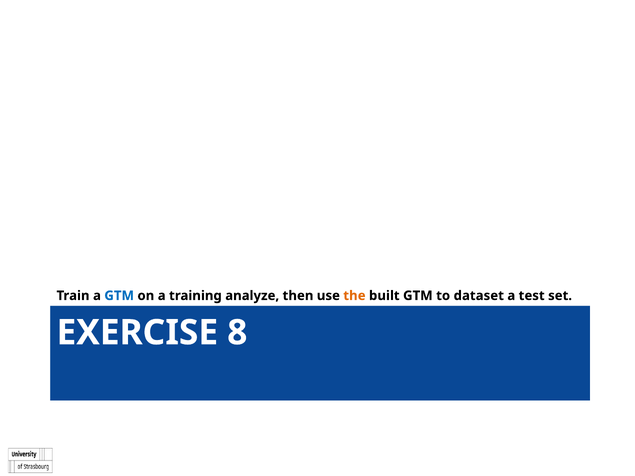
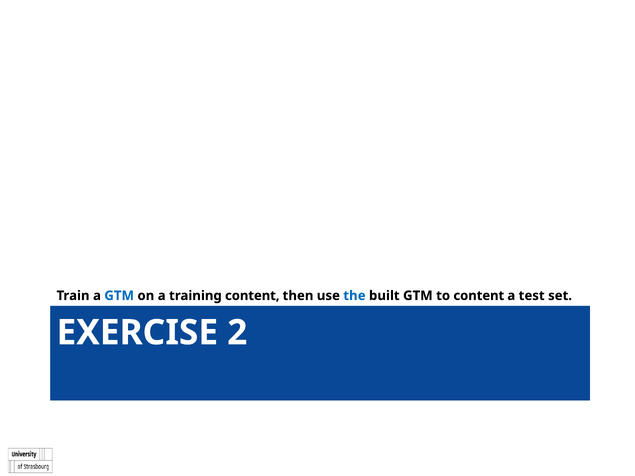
training analyze: analyze -> content
the colour: orange -> blue
to dataset: dataset -> content
8: 8 -> 2
